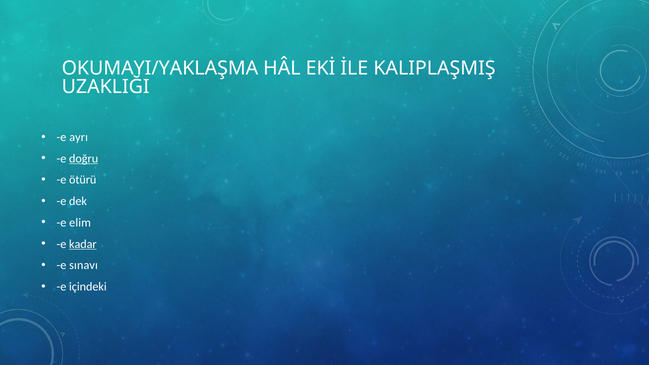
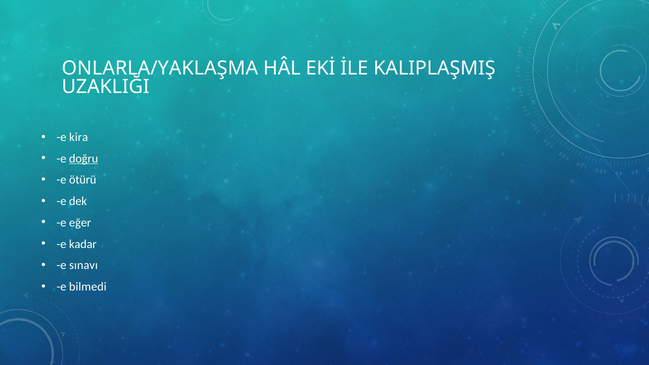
OKUMAYI/YAKLAŞMA: OKUMAYI/YAKLAŞMA -> ONLARLA/YAKLAŞMA
ayrı: ayrı -> kira
elim: elim -> eğer
kadar underline: present -> none
içindeki: içindeki -> bilmedi
